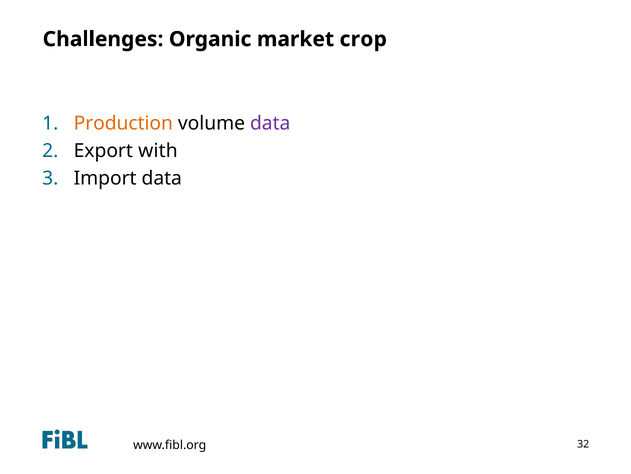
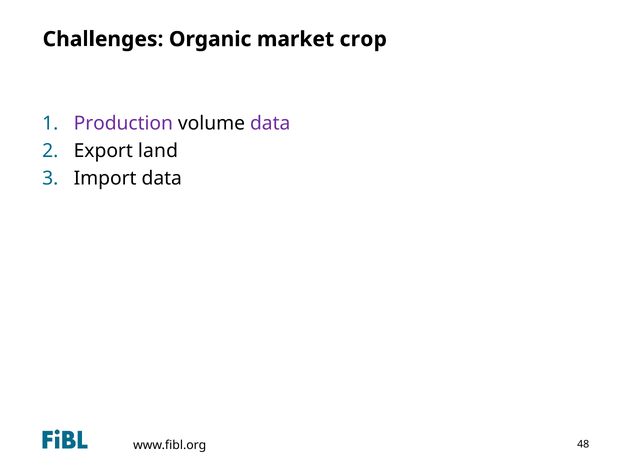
Production colour: orange -> purple
with: with -> land
32: 32 -> 48
